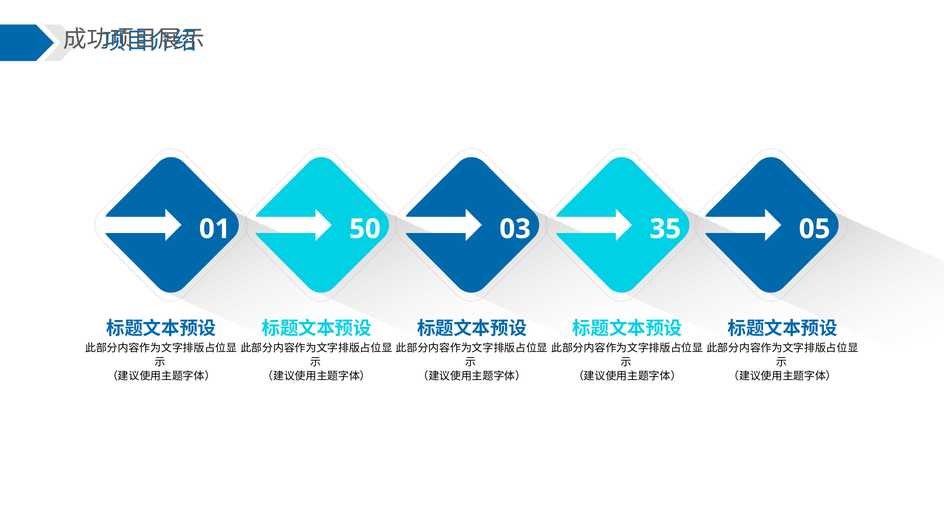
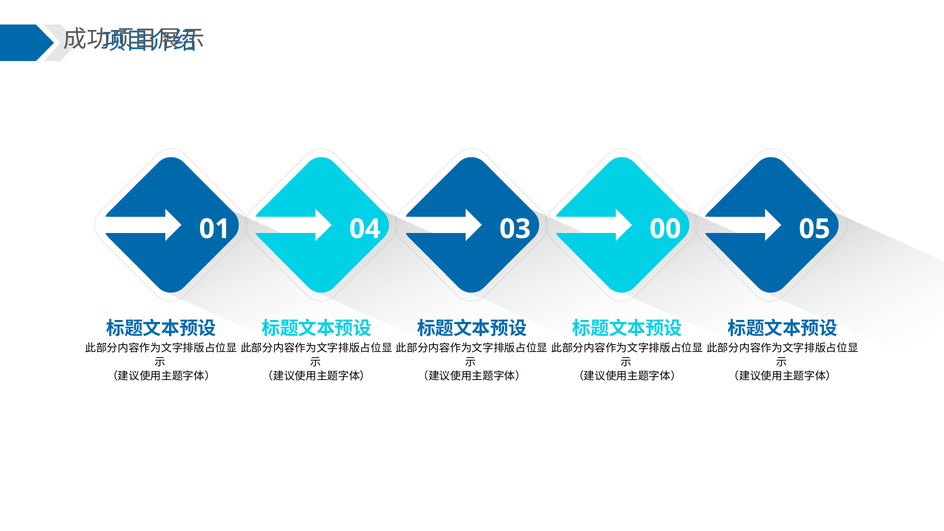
50: 50 -> 04
35: 35 -> 00
